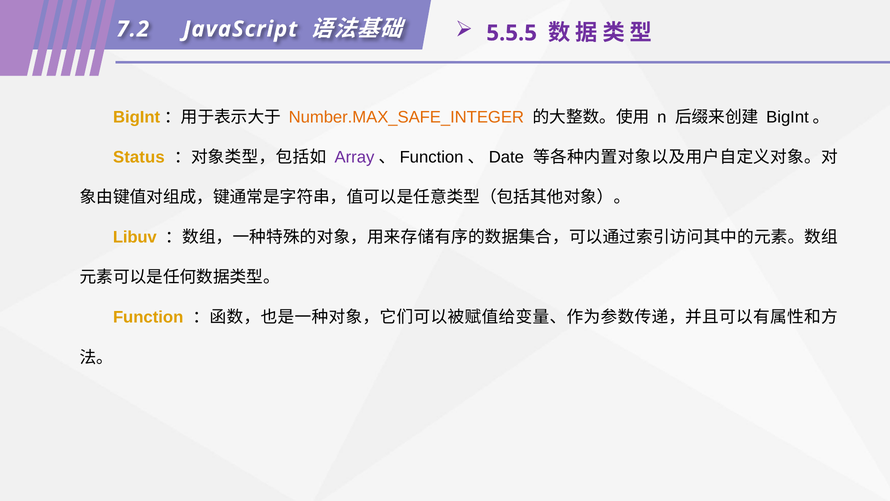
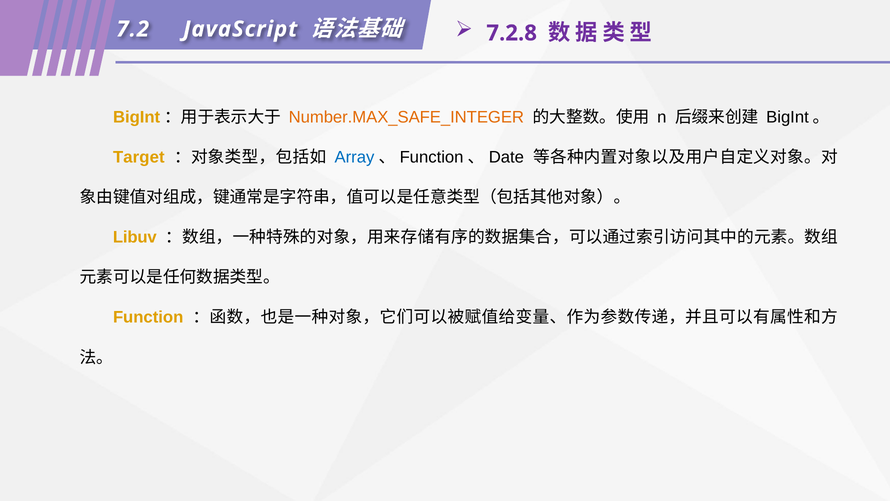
5.5.5: 5.5.5 -> 7.2.8
Status: Status -> Target
Array colour: purple -> blue
